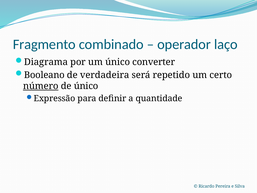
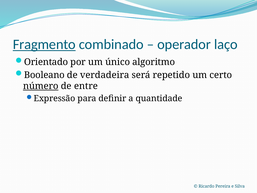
Fragmento underline: none -> present
Diagrama: Diagrama -> Orientado
converter: converter -> algoritmo
de único: único -> entre
